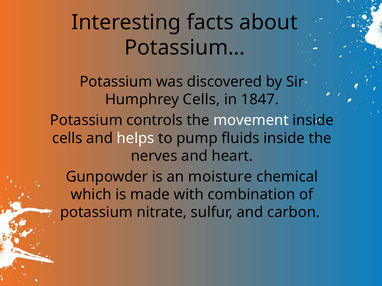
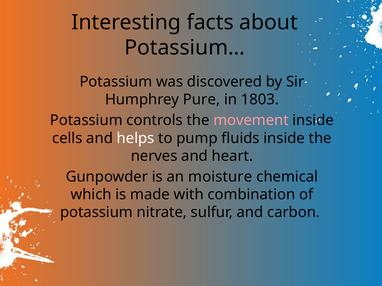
Humphrey Cells: Cells -> Pure
1847: 1847 -> 1803
movement colour: white -> pink
